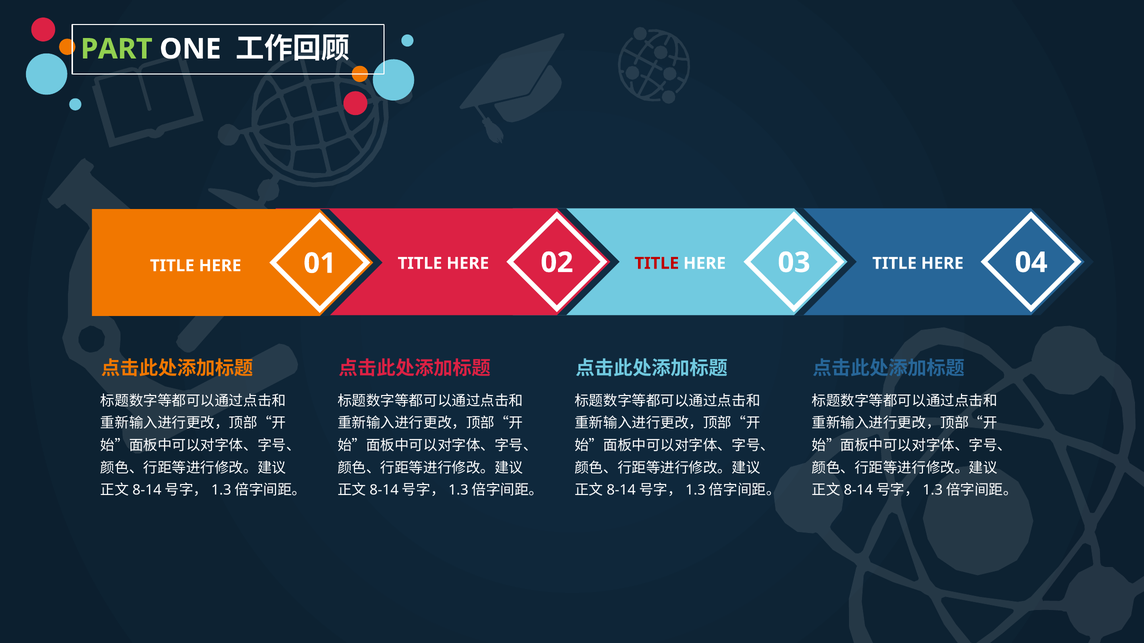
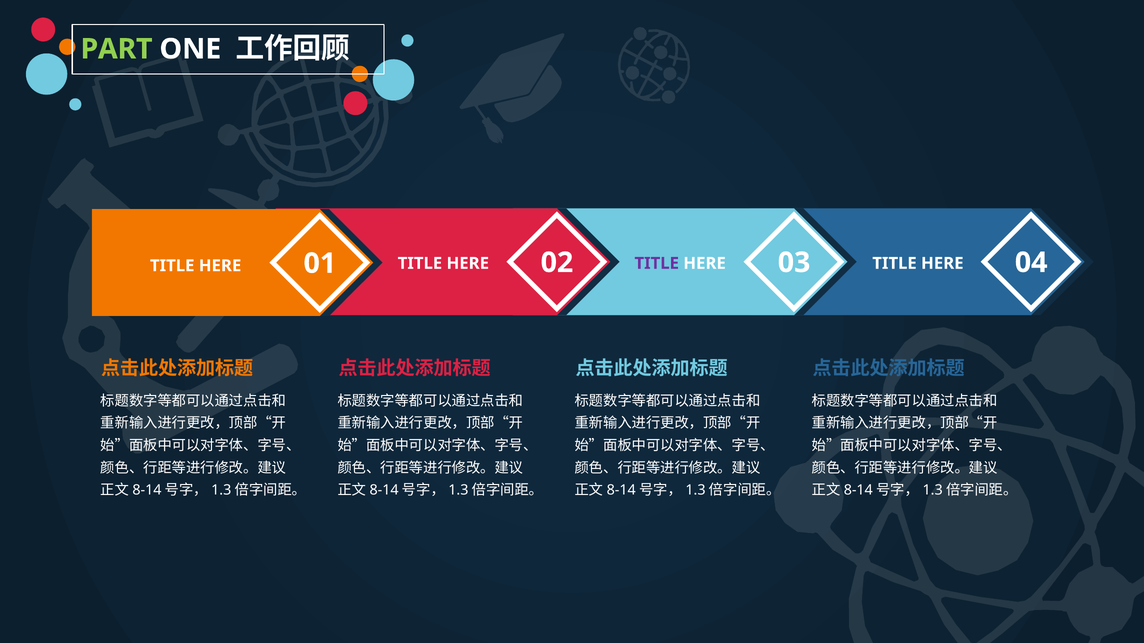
TITLE at (657, 264) colour: red -> purple
